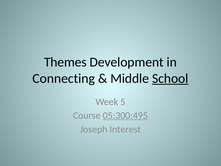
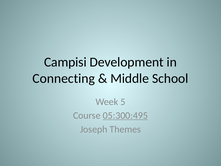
Themes: Themes -> Campisi
School underline: present -> none
Interest: Interest -> Themes
